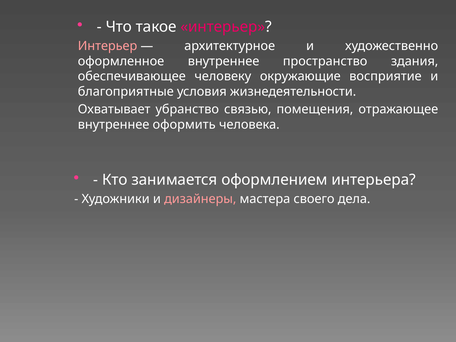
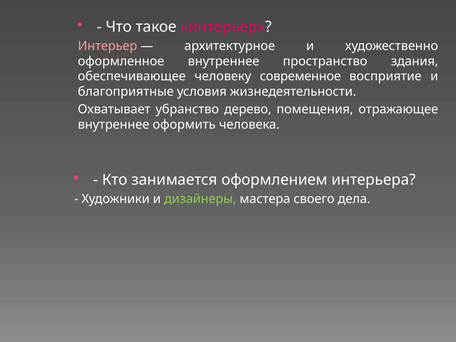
окружающие: окружающие -> современное
связью: связью -> дерево
дизайнеры colour: pink -> light green
